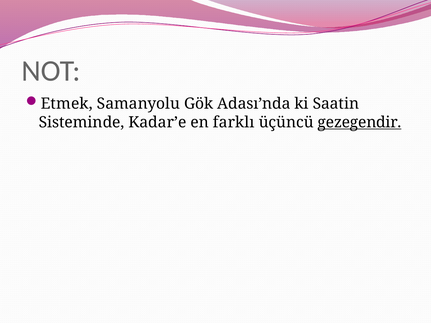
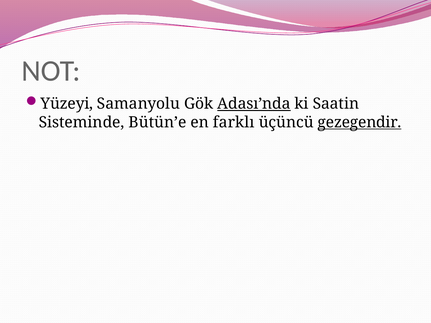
Etmek: Etmek -> Yüzeyi
Adası’nda underline: none -> present
Kadar’e: Kadar’e -> Bütün’e
